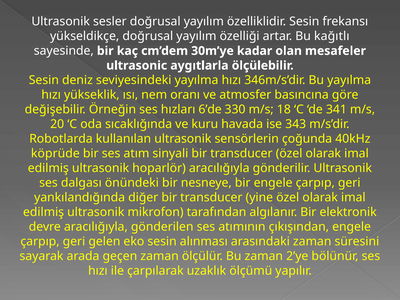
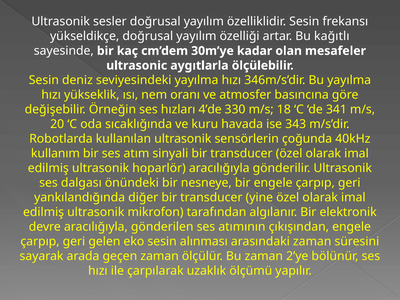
6’de: 6’de -> 4’de
köprüde: köprüde -> kullanım
